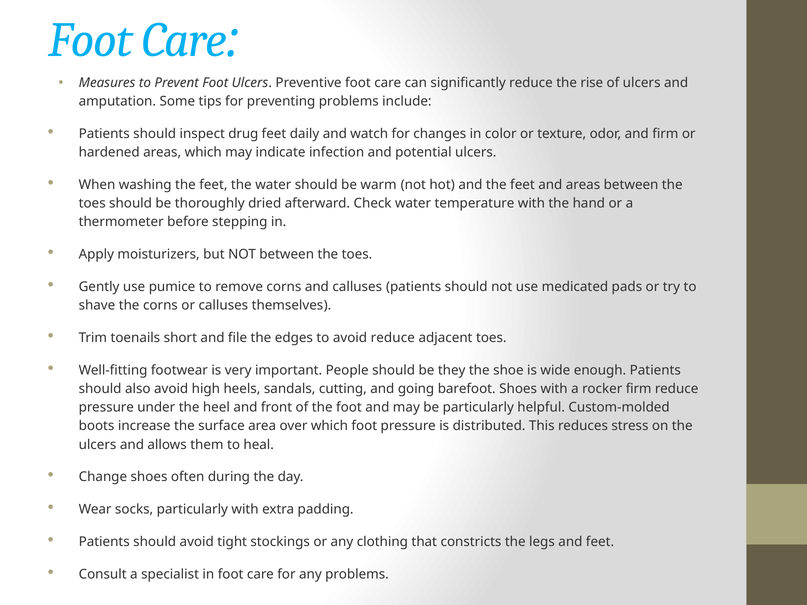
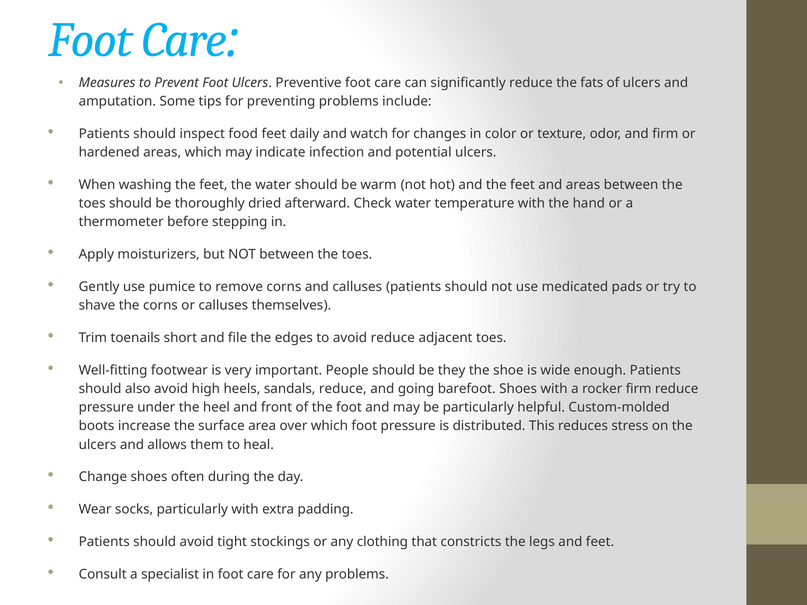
rise: rise -> fats
drug: drug -> food
sandals cutting: cutting -> reduce
